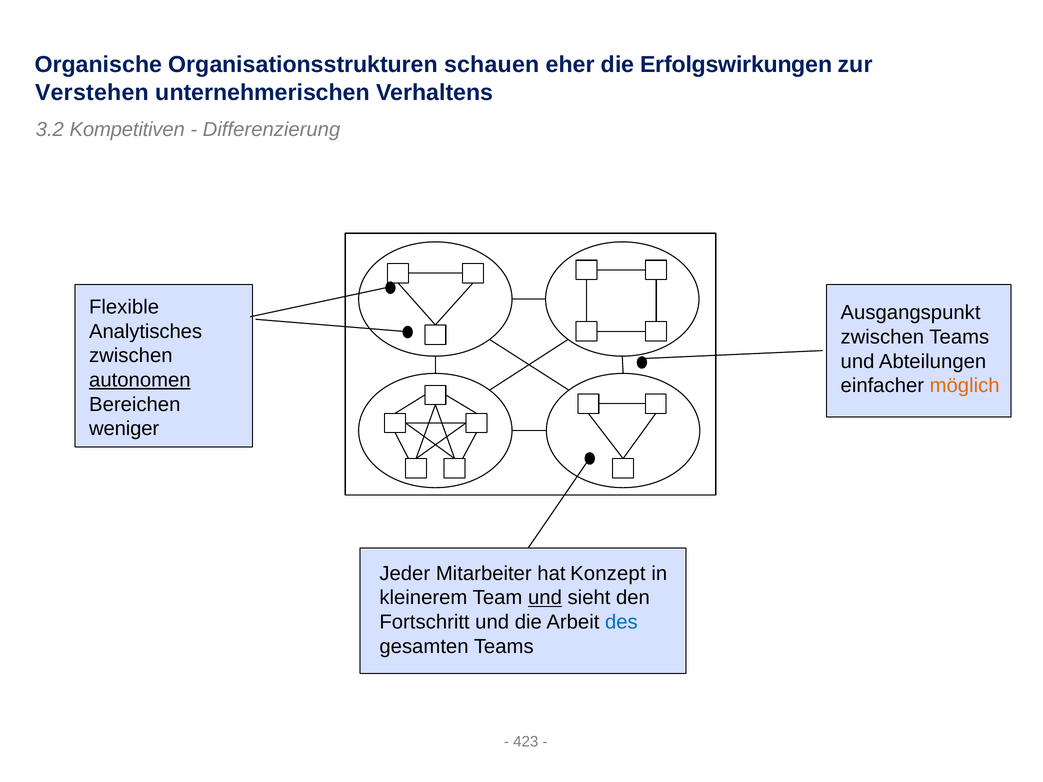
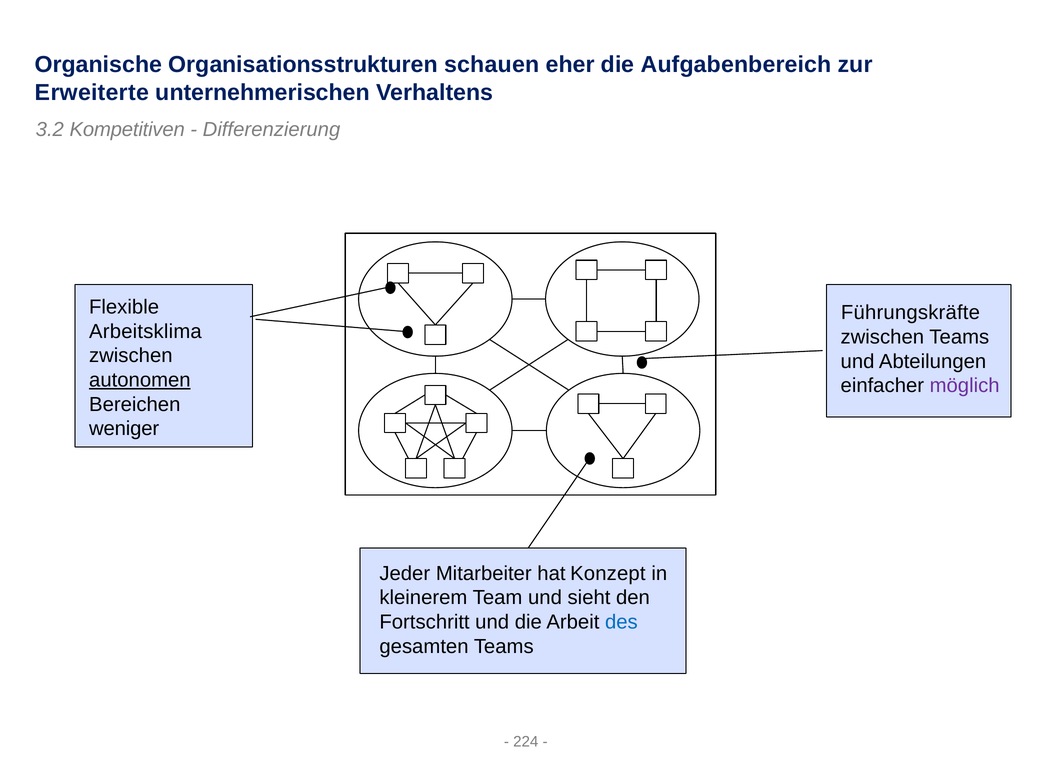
Erfolgswirkungen: Erfolgswirkungen -> Aufgabenbereich
Verstehen: Verstehen -> Erweiterte
Ausgangspunkt: Ausgangspunkt -> Führungskräfte
Analytisches: Analytisches -> Arbeitsklima
möglich colour: orange -> purple
und at (545, 598) underline: present -> none
423: 423 -> 224
